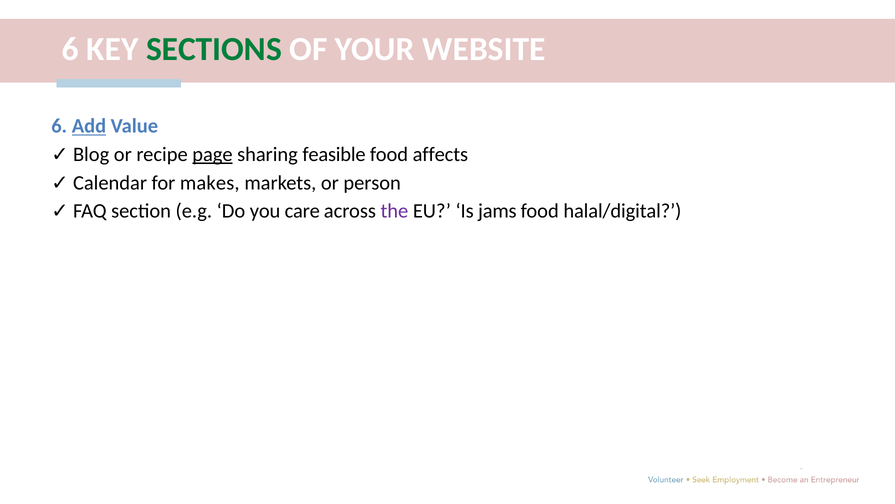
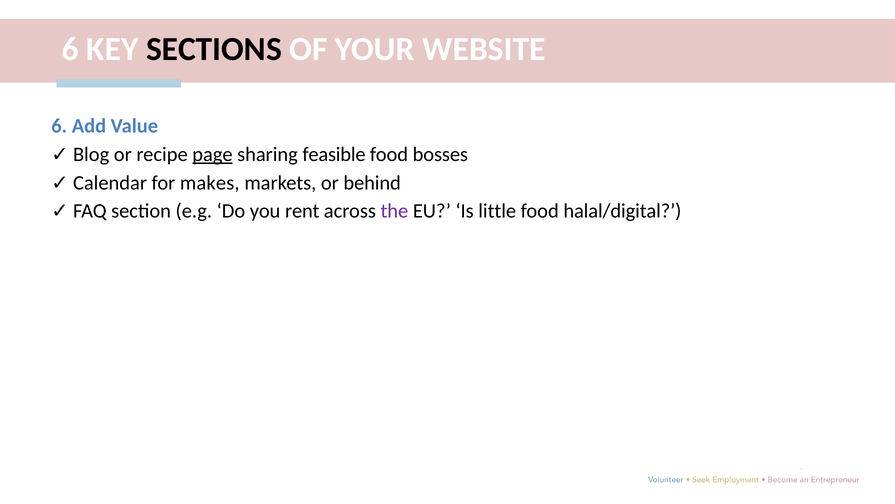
SECTIONS colour: green -> black
Add underline: present -> none
affects: affects -> bosses
person: person -> behind
care: care -> rent
jams: jams -> little
